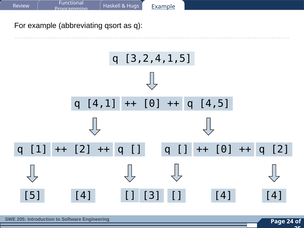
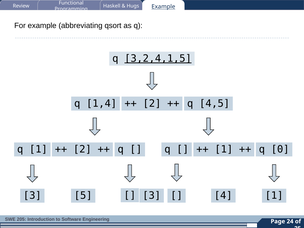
3,2,4,1,5 underline: none -> present
4,1: 4,1 -> 1,4
0 at (152, 104): 0 -> 2
0 at (224, 149): 0 -> 1
q 2: 2 -> 0
5 at (32, 196): 5 -> 3
4 at (83, 196): 4 -> 5
4 at (274, 196): 4 -> 1
